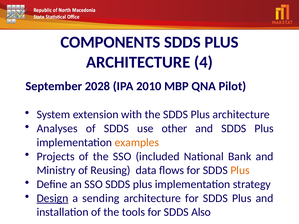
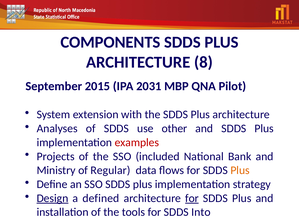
4: 4 -> 8
2028: 2028 -> 2015
2010: 2010 -> 2031
examples colour: orange -> red
Reusing: Reusing -> Regular
sending: sending -> defined
for at (192, 198) underline: none -> present
Also: Also -> Into
